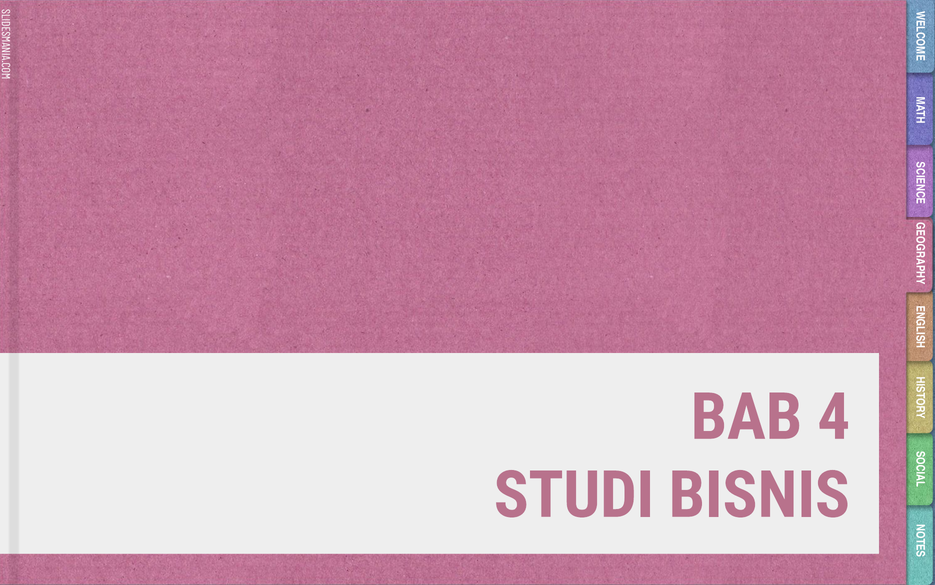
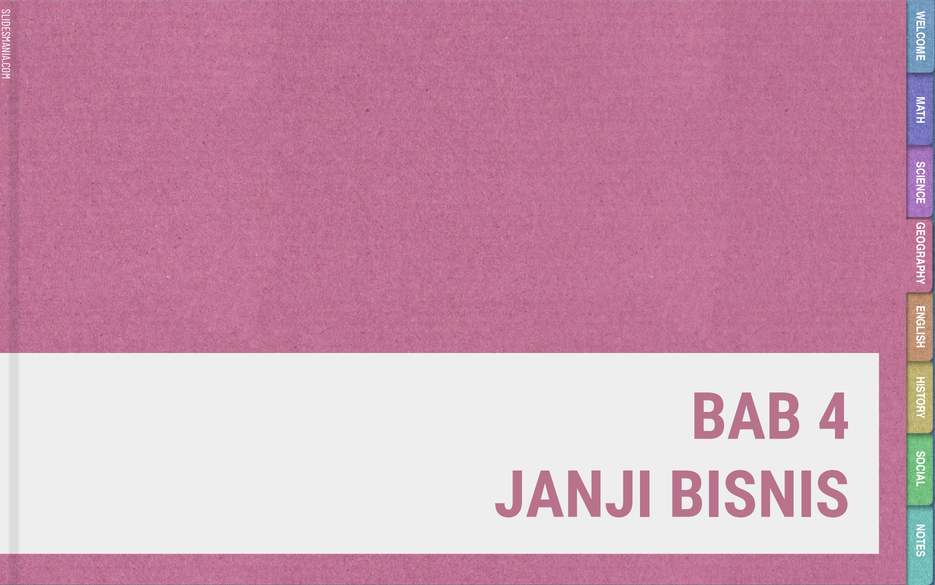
STUDI: STUDI -> JANJI
